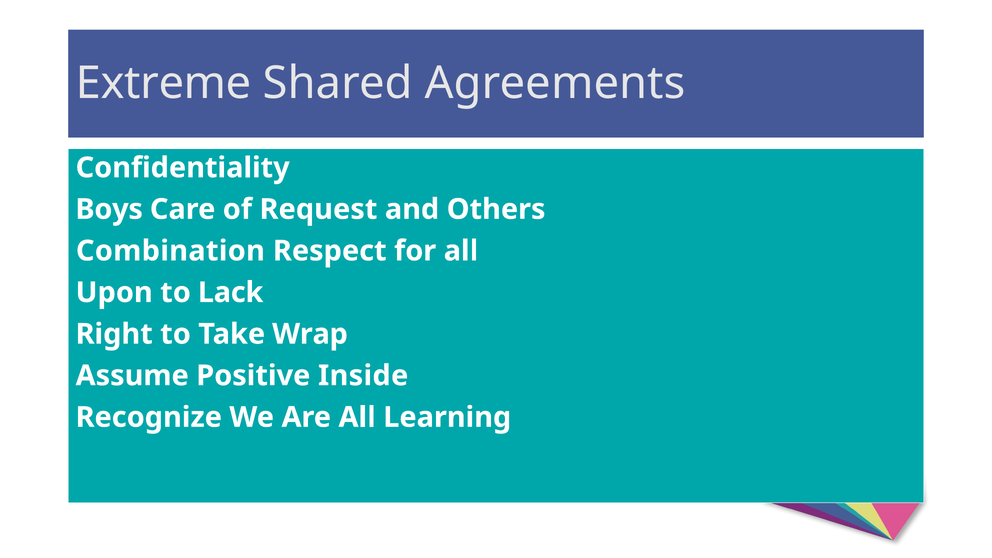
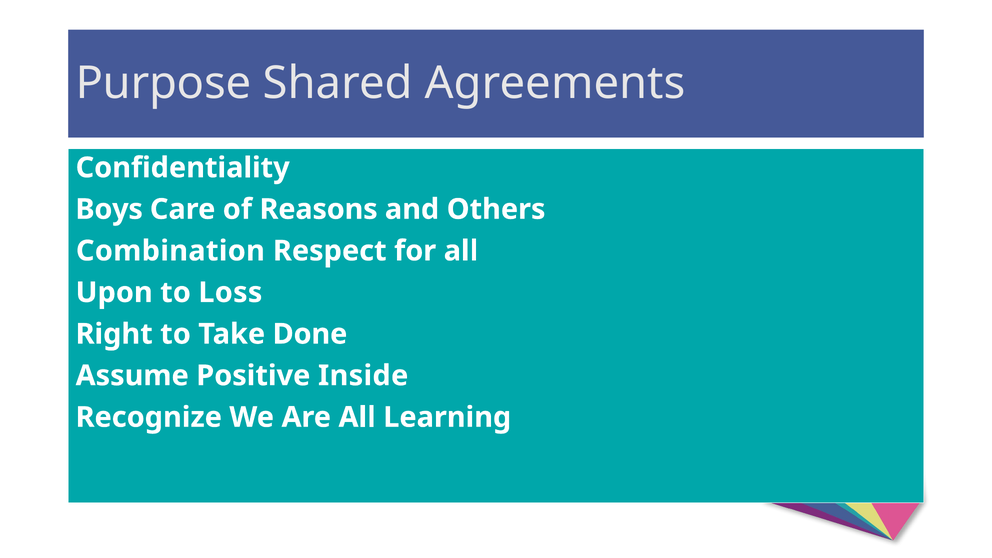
Extreme: Extreme -> Purpose
Request: Request -> Reasons
Lack: Lack -> Loss
Wrap: Wrap -> Done
